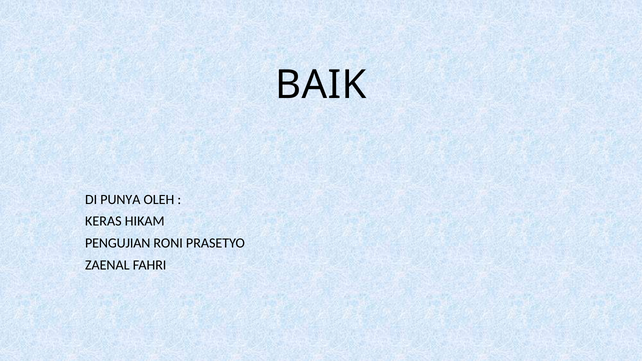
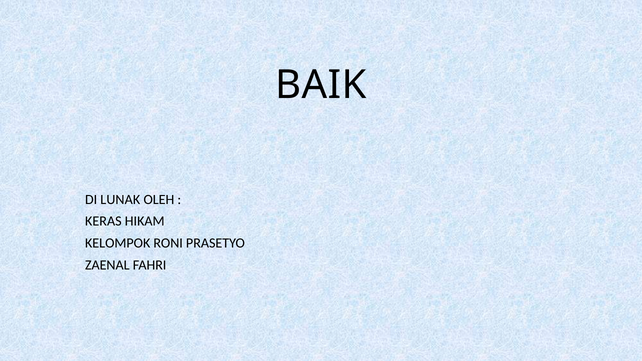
PUNYA: PUNYA -> LUNAK
PENGUJIAN: PENGUJIAN -> KELOMPOK
